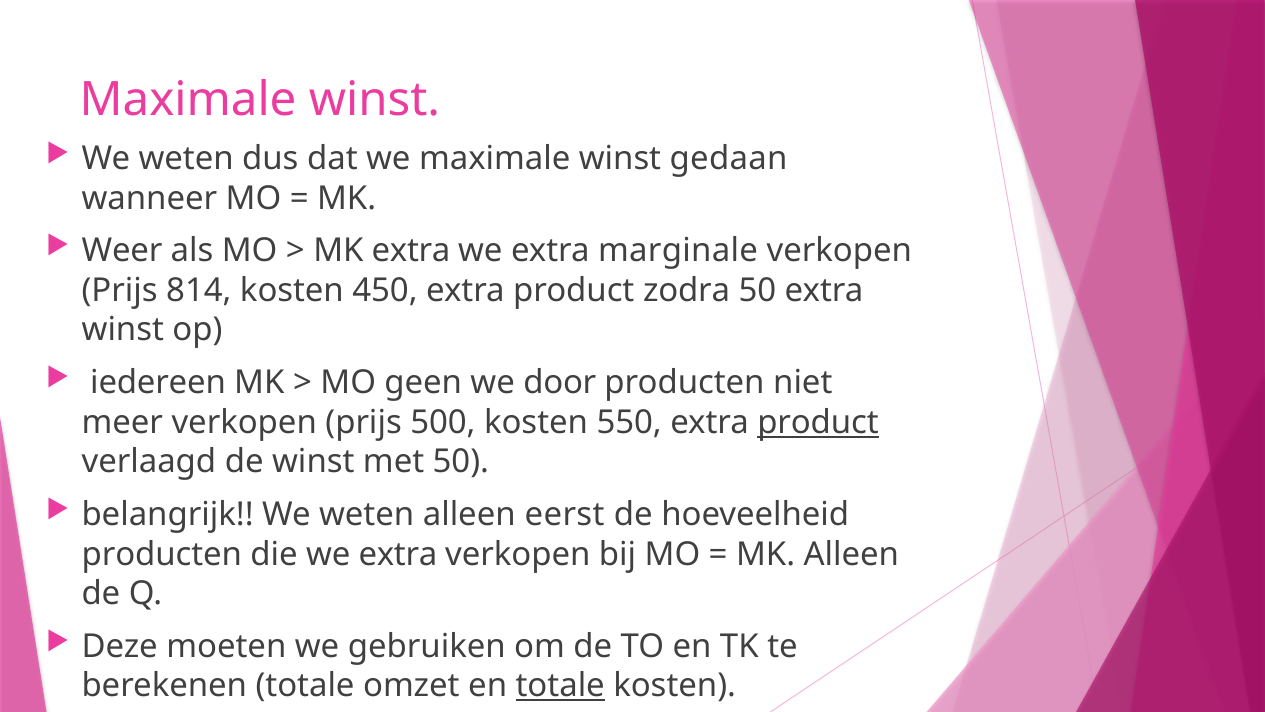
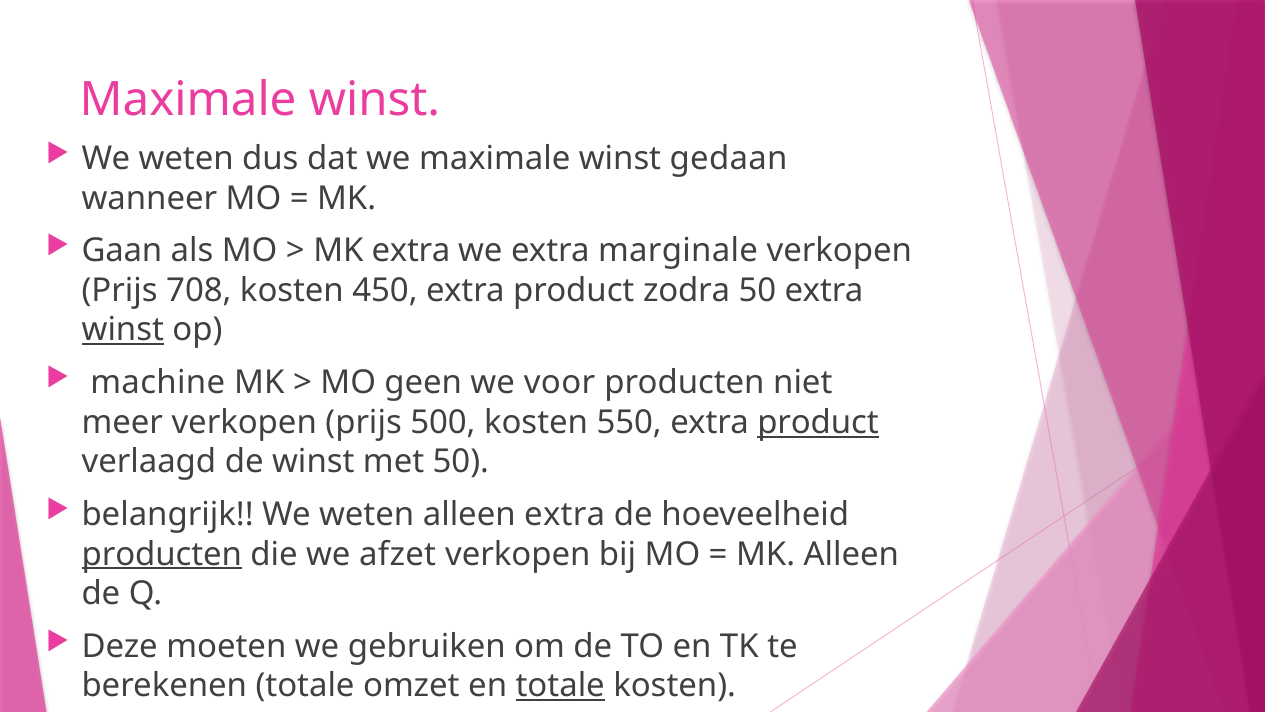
Weer: Weer -> Gaan
814: 814 -> 708
winst at (123, 330) underline: none -> present
iedereen: iedereen -> machine
door: door -> voor
alleen eerst: eerst -> extra
producten at (162, 554) underline: none -> present
die we extra: extra -> afzet
